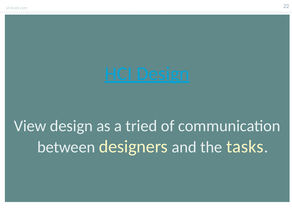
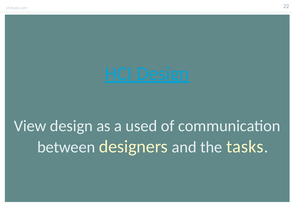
tried: tried -> used
